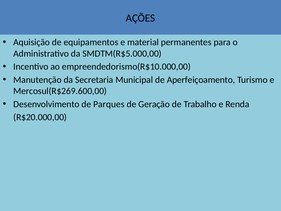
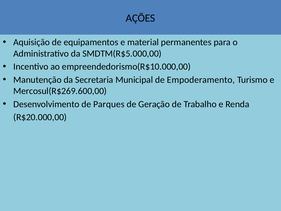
Aperfeiçoamento: Aperfeiçoamento -> Empoderamento
